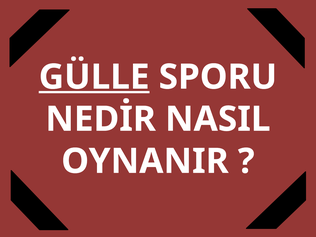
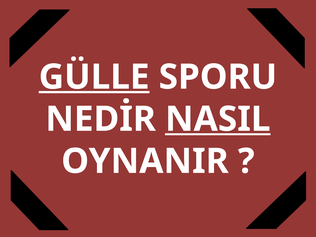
NASIL underline: none -> present
